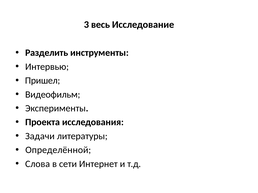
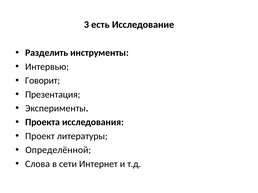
весь: весь -> есть
Пришел: Пришел -> Говорит
Видеофильм: Видеофильм -> Презентация
Задачи: Задачи -> Проект
